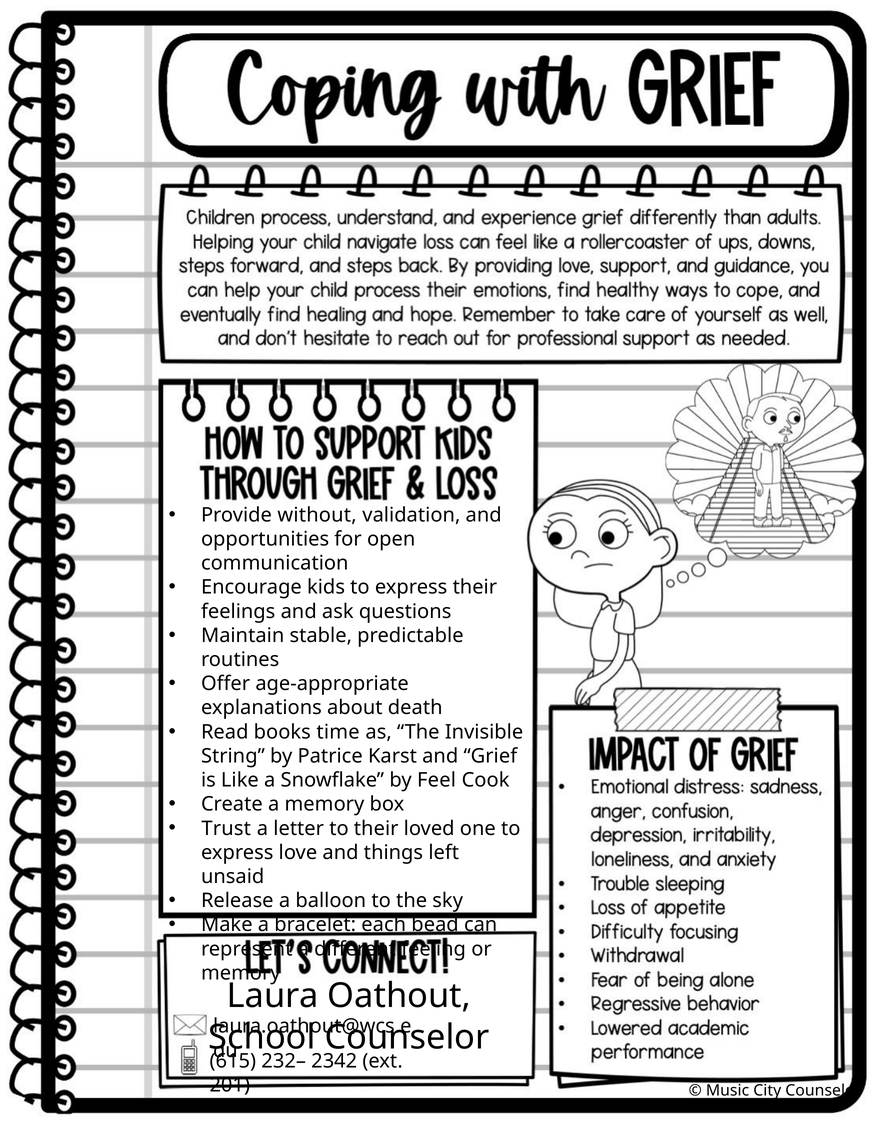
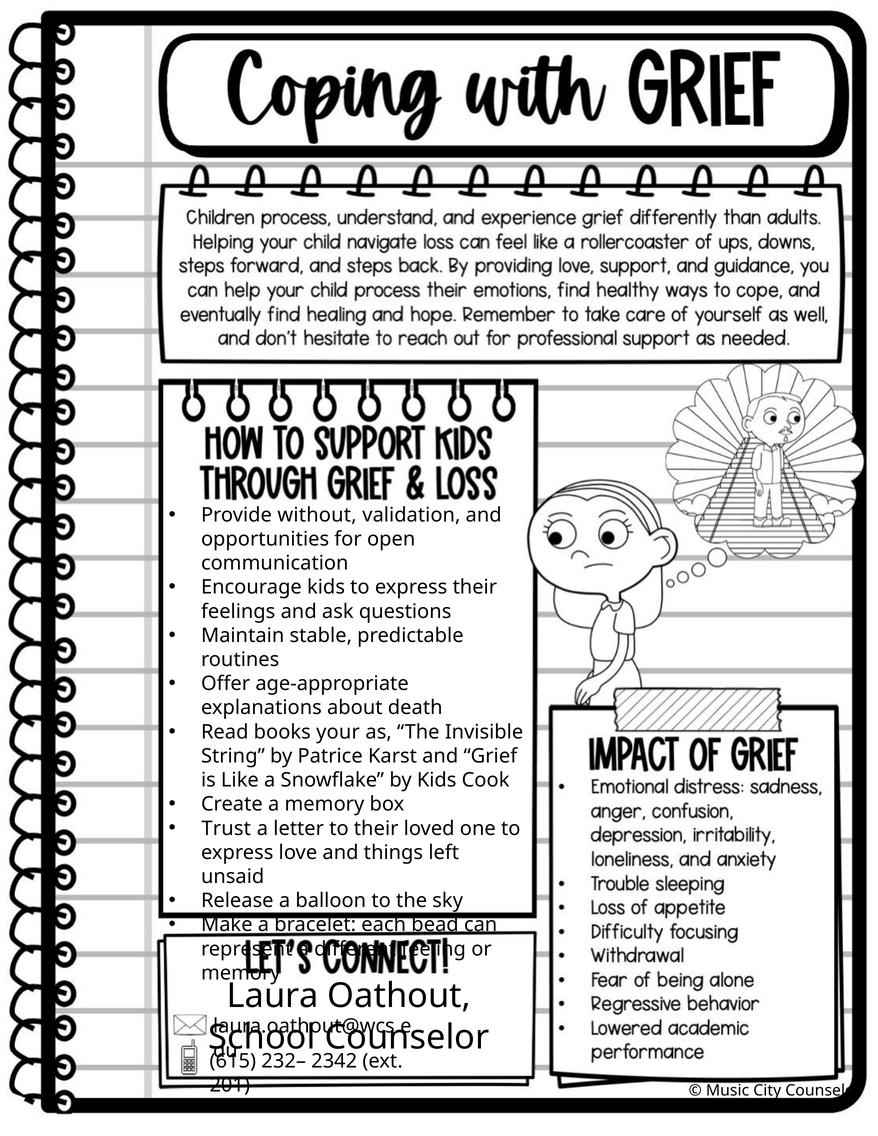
time: time -> your
by Feel: Feel -> Kids
